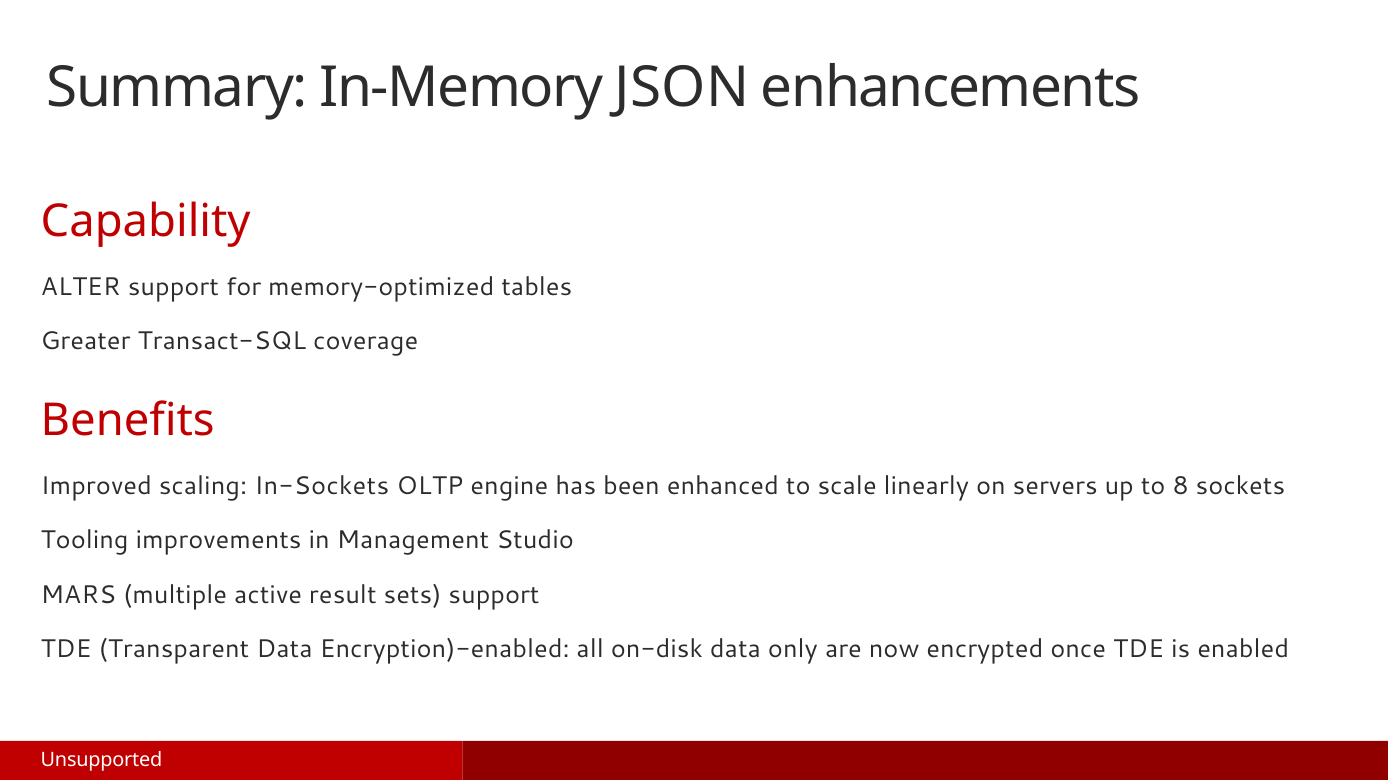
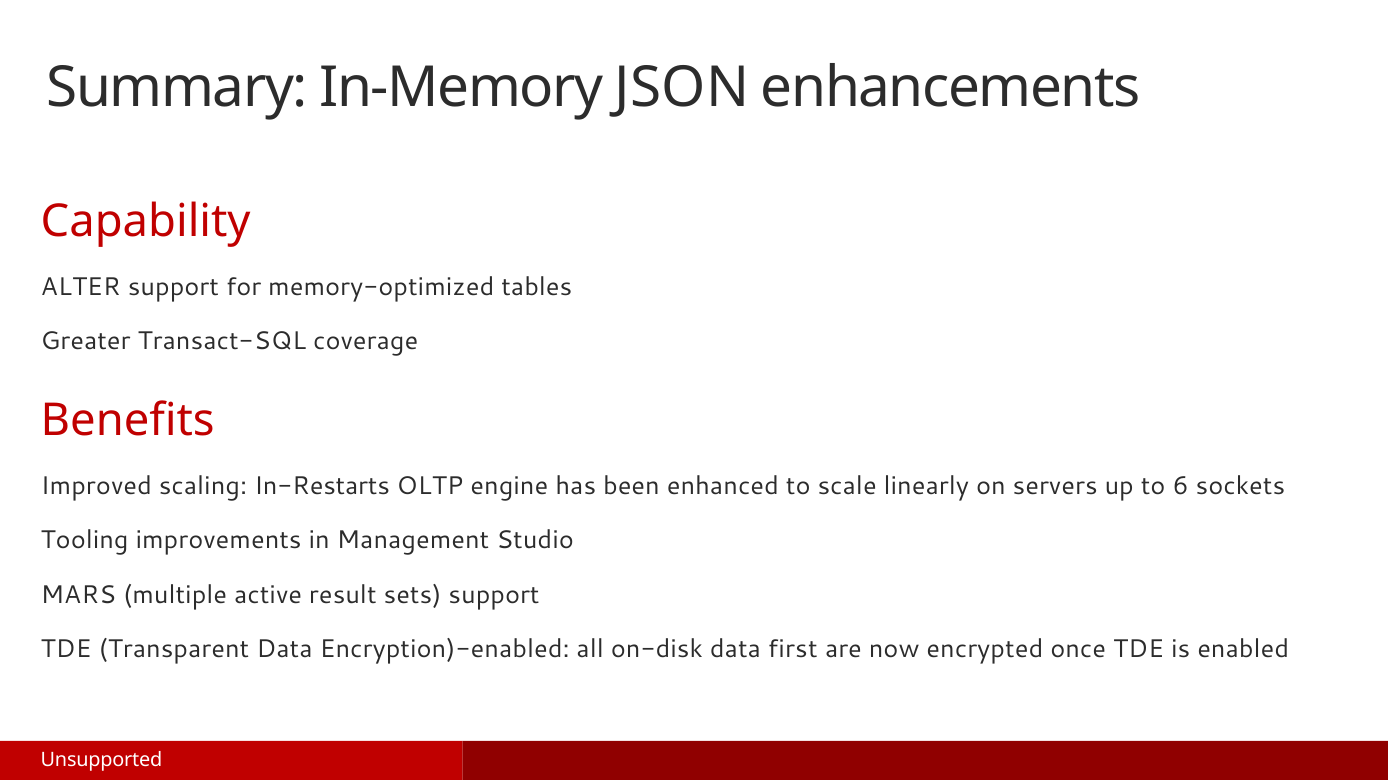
In-Sockets: In-Sockets -> In-Restarts
8: 8 -> 6
only: only -> first
